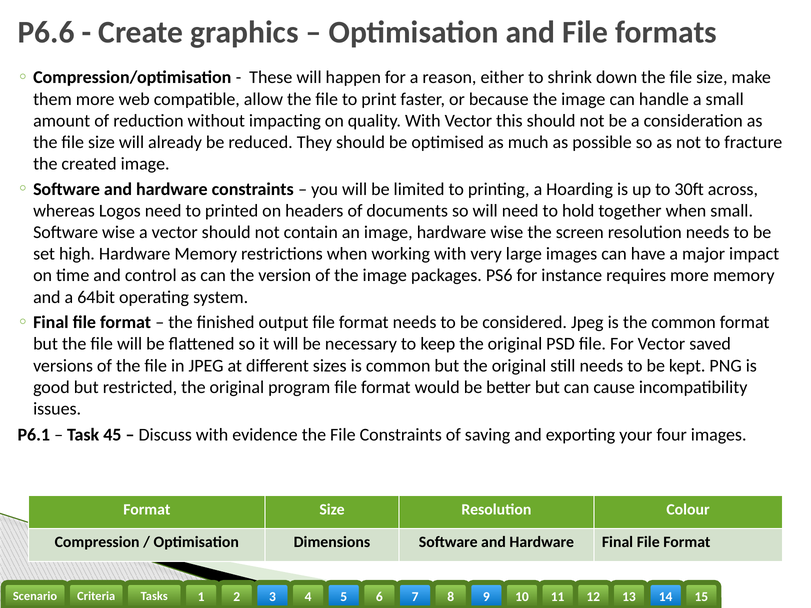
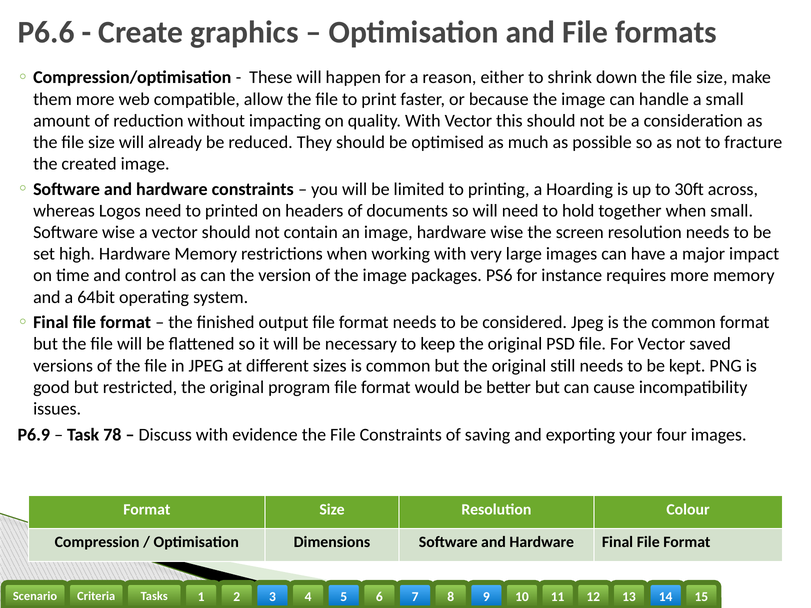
P6.1: P6.1 -> P6.9
45: 45 -> 78
